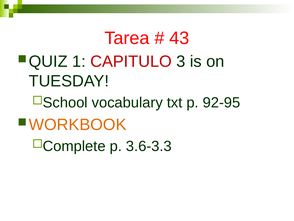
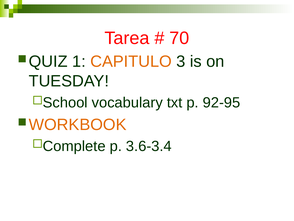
43: 43 -> 70
CAPITULO colour: red -> orange
3.6-3.3: 3.6-3.3 -> 3.6-3.4
